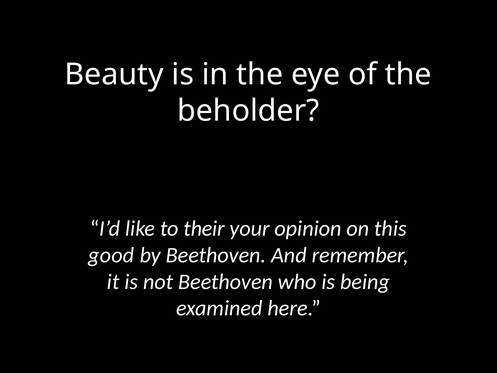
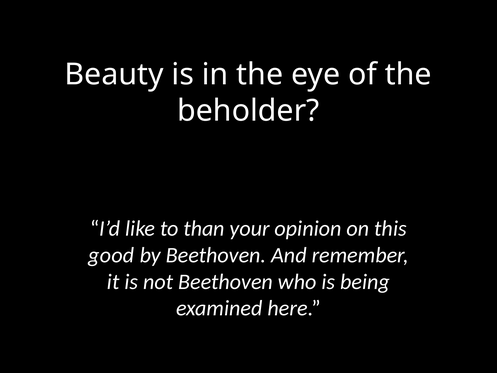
their: their -> than
